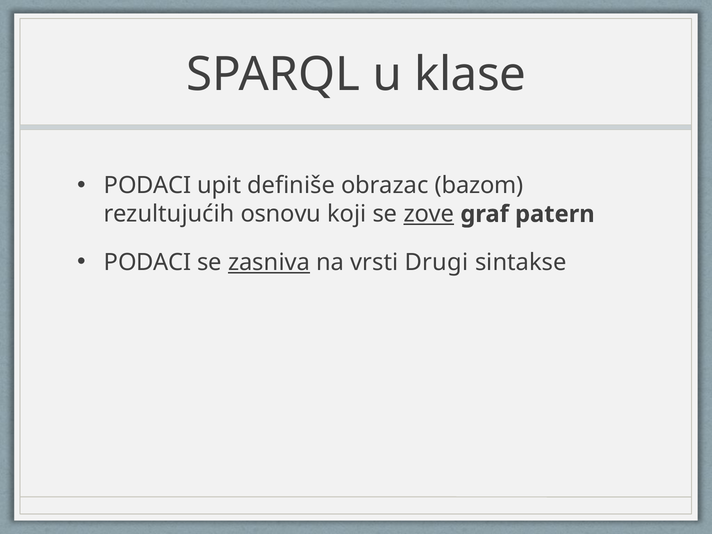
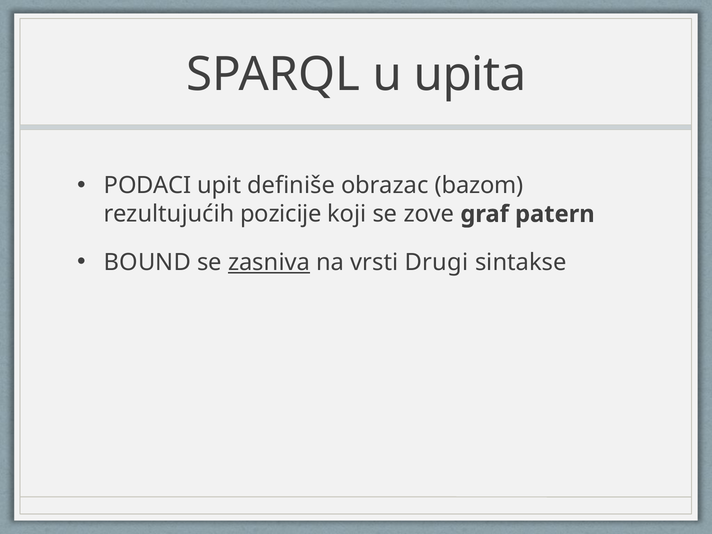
klase: klase -> upita
osnovu: osnovu -> pozicije
zove underline: present -> none
PODACI at (148, 262): PODACI -> BOUND
